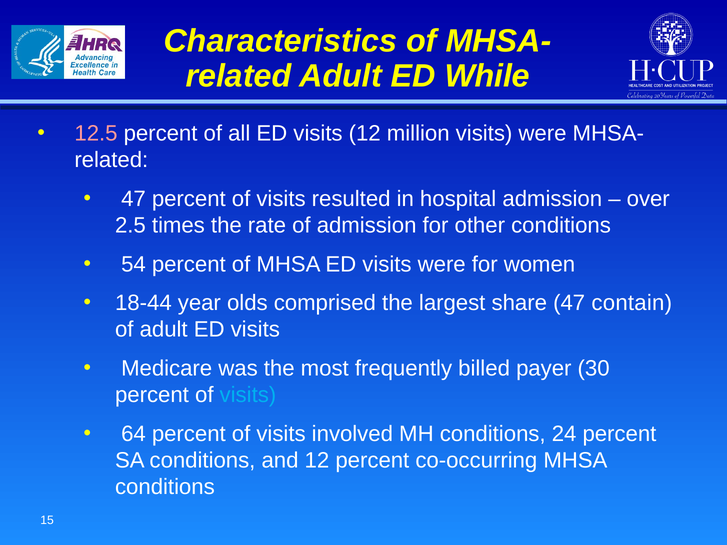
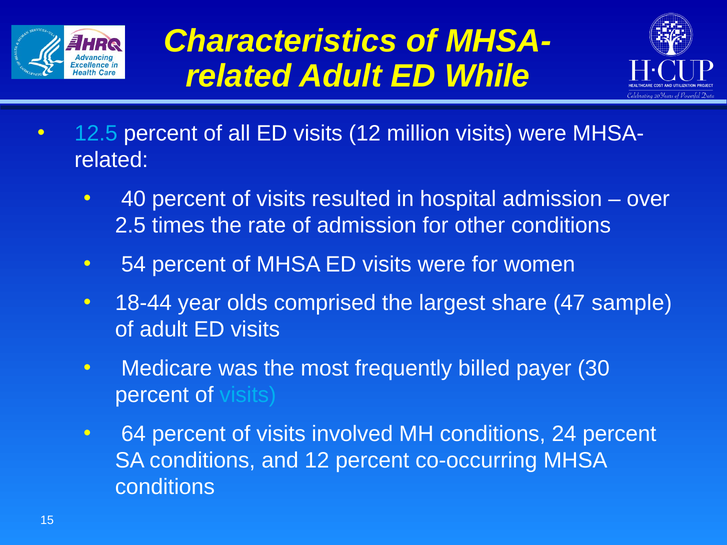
12.5 colour: pink -> light blue
47 at (133, 199): 47 -> 40
contain: contain -> sample
